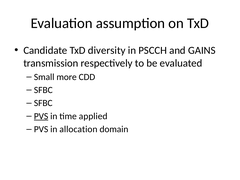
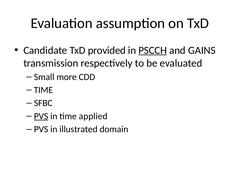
diversity: diversity -> provided
PSCCH underline: none -> present
SFBC at (43, 90): SFBC -> TIME
allocation: allocation -> illustrated
